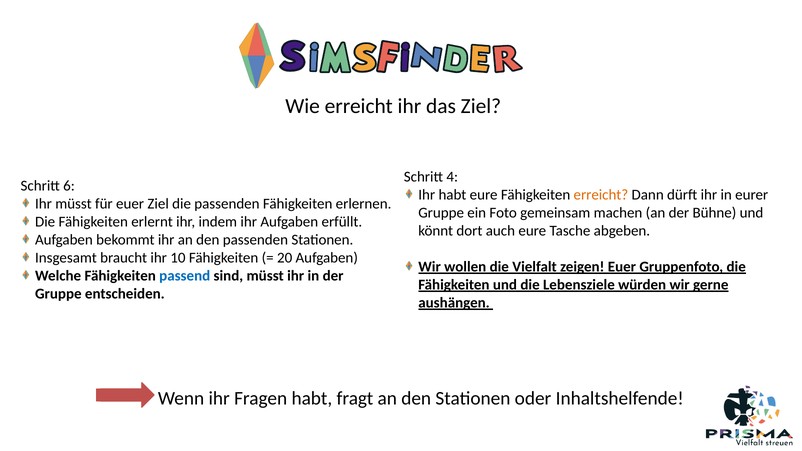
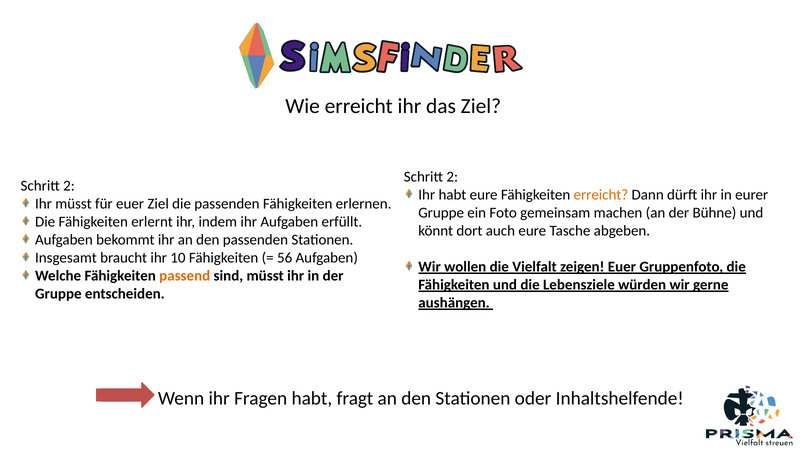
4 at (452, 177): 4 -> 2
6 at (69, 186): 6 -> 2
20: 20 -> 56
passend colour: blue -> orange
